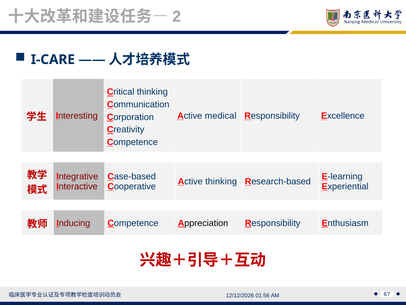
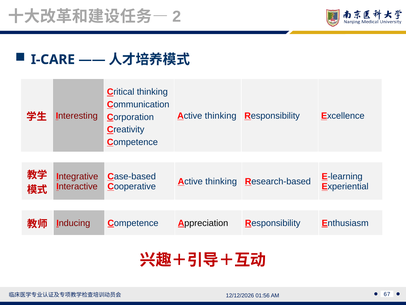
medical at (221, 116): medical -> thinking
